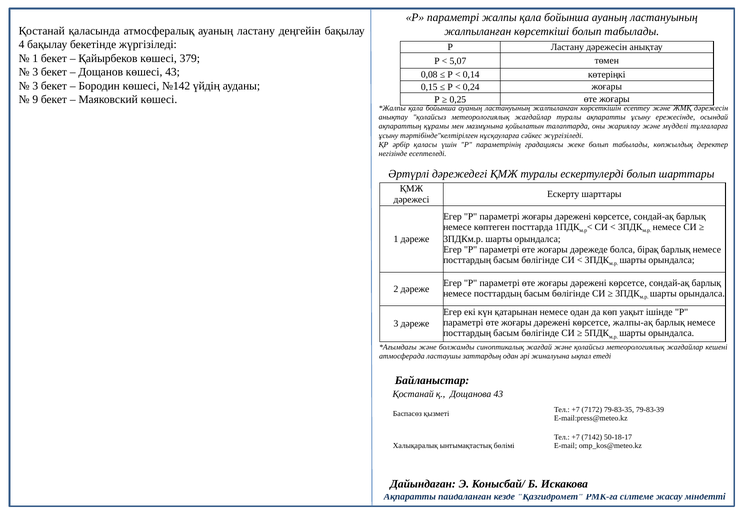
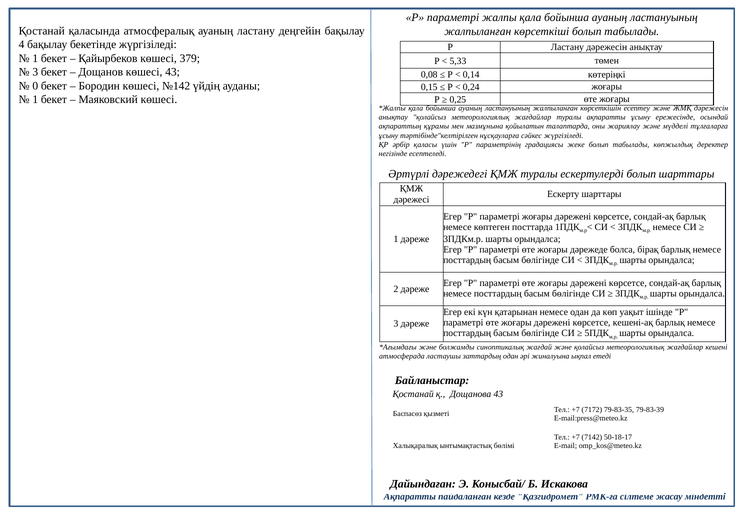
5,07: 5,07 -> 5,33
3 at (35, 86): 3 -> 0
9 at (35, 100): 9 -> 1
жалпы-ақ: жалпы-ақ -> кешені-ақ
